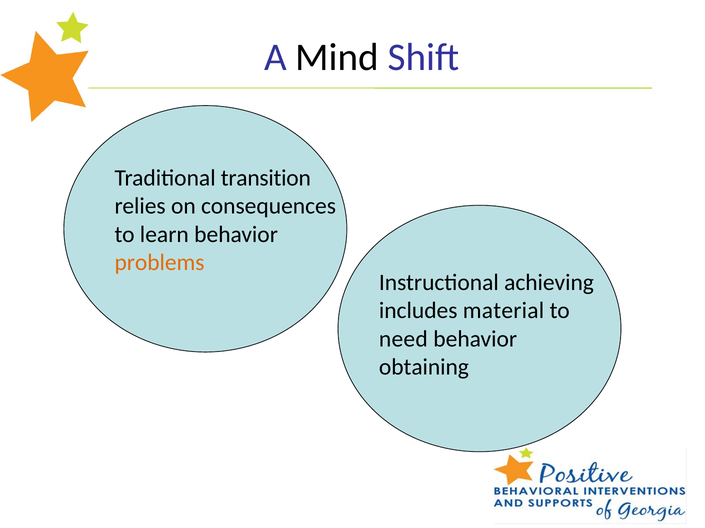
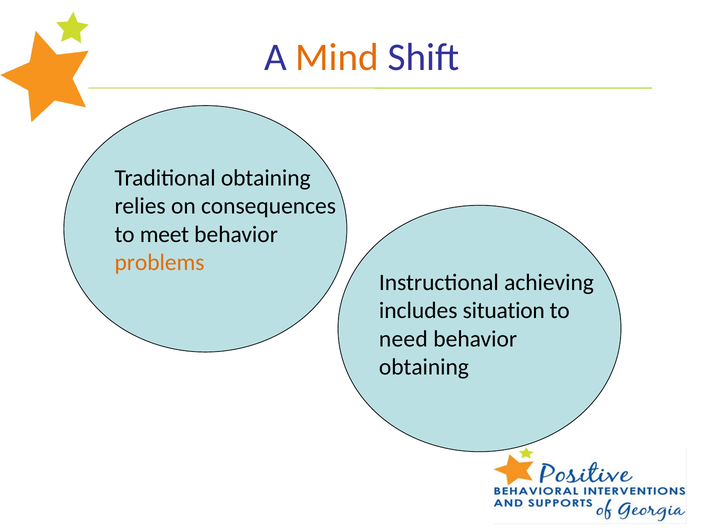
Mind colour: black -> orange
Traditional transition: transition -> obtaining
learn: learn -> meet
material: material -> situation
